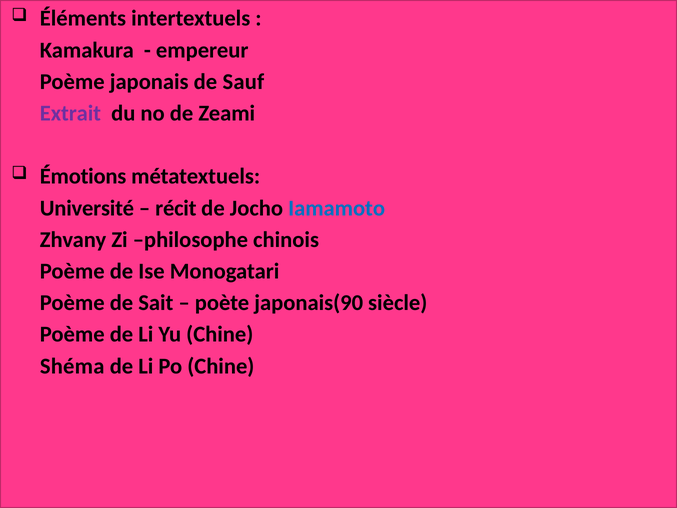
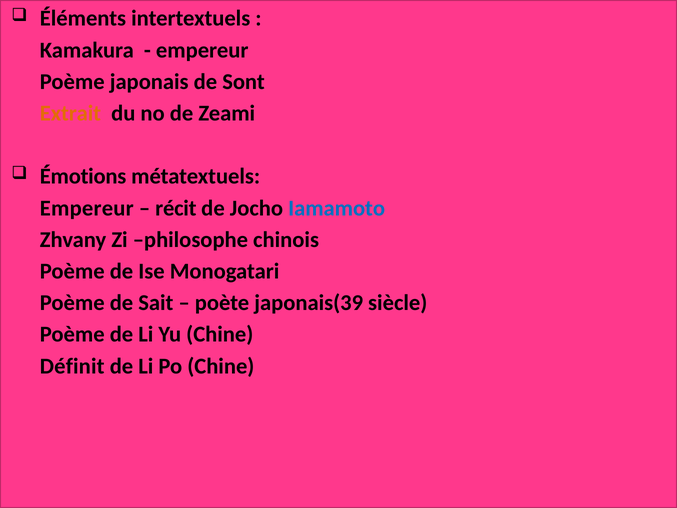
Sauf: Sauf -> Sont
Extrait colour: purple -> orange
Université at (87, 208): Université -> Empereur
japonais(90: japonais(90 -> japonais(39
Shéma: Shéma -> Définit
